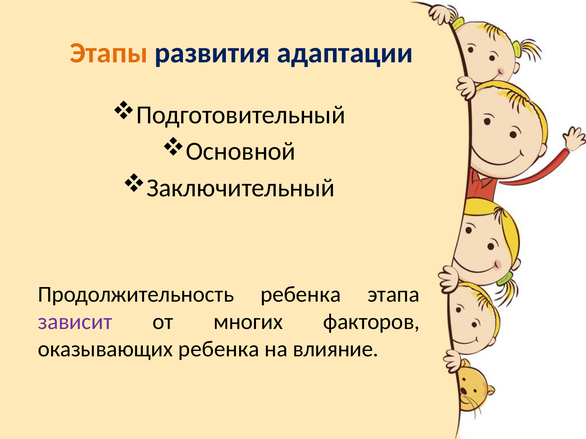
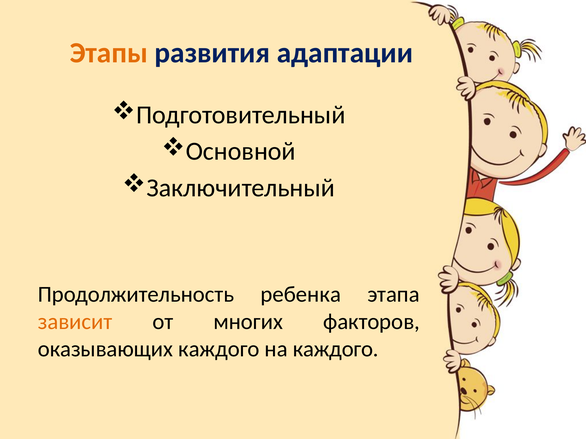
зависит colour: purple -> orange
оказывающих ребенка: ребенка -> каждого
на влияние: влияние -> каждого
